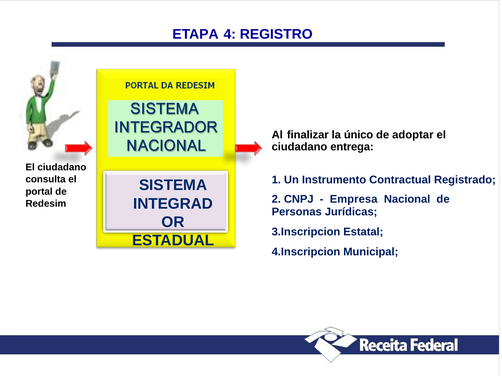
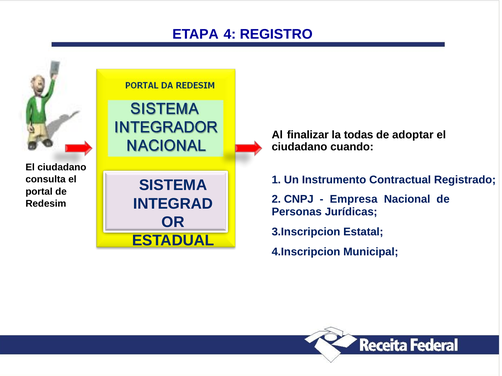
único: único -> todas
entrega: entrega -> cuando
